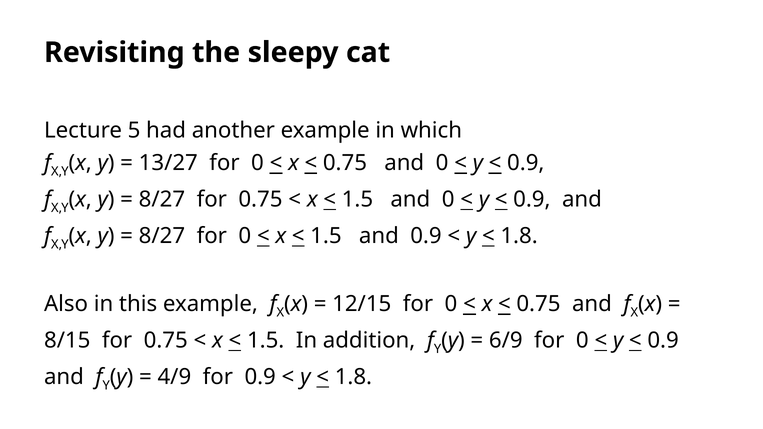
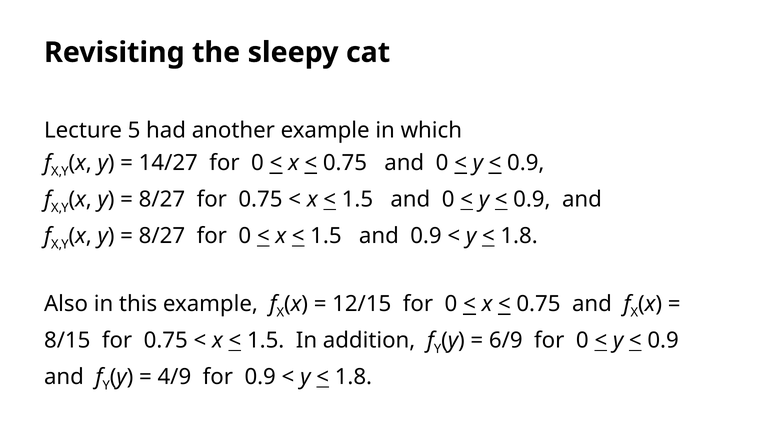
13/27: 13/27 -> 14/27
